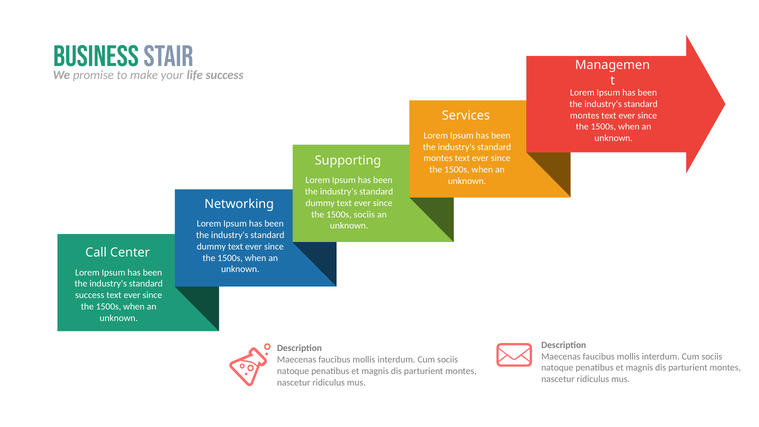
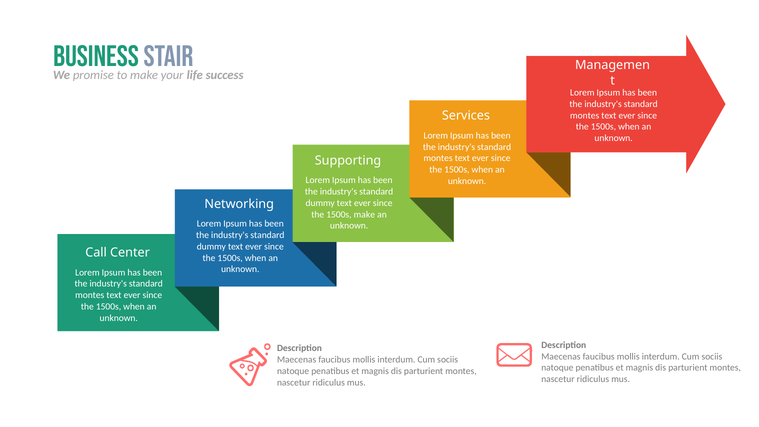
1500s sociis: sociis -> make
success at (90, 295): success -> montes
